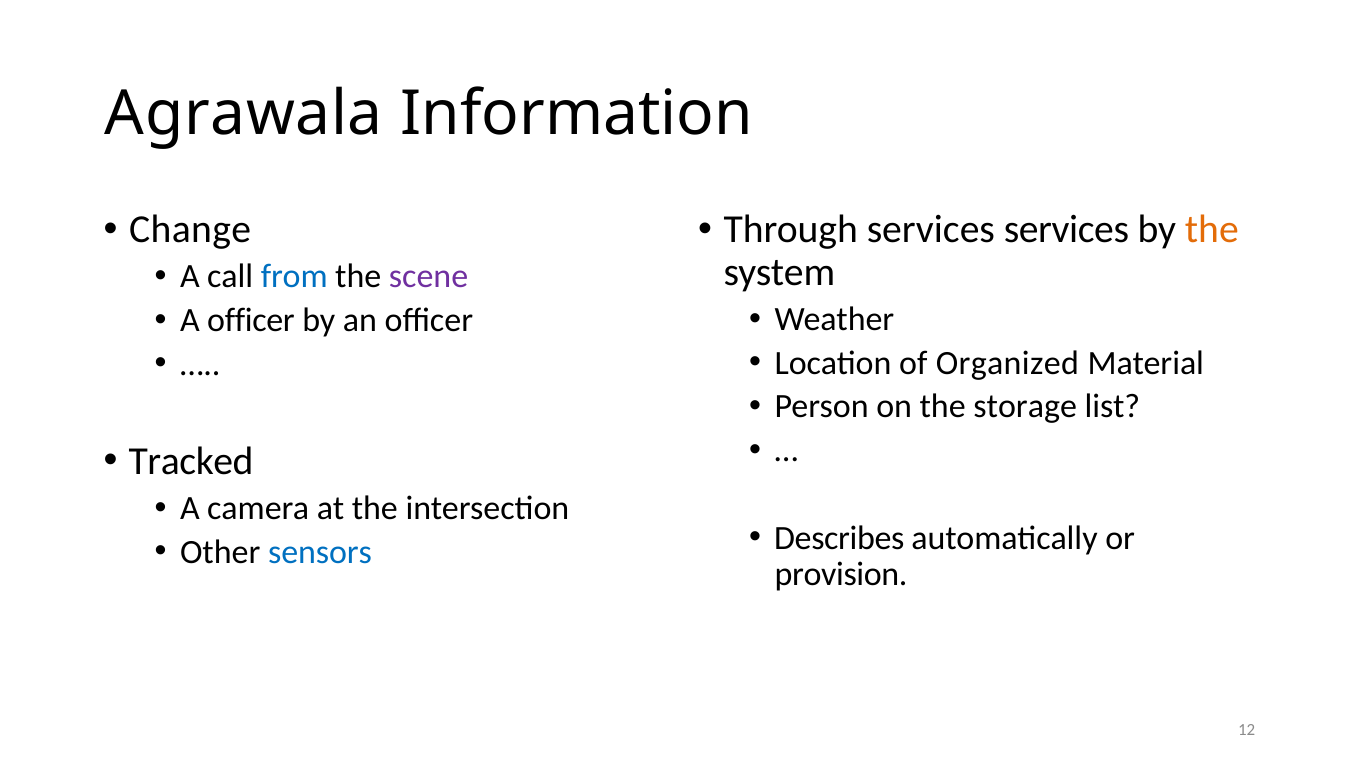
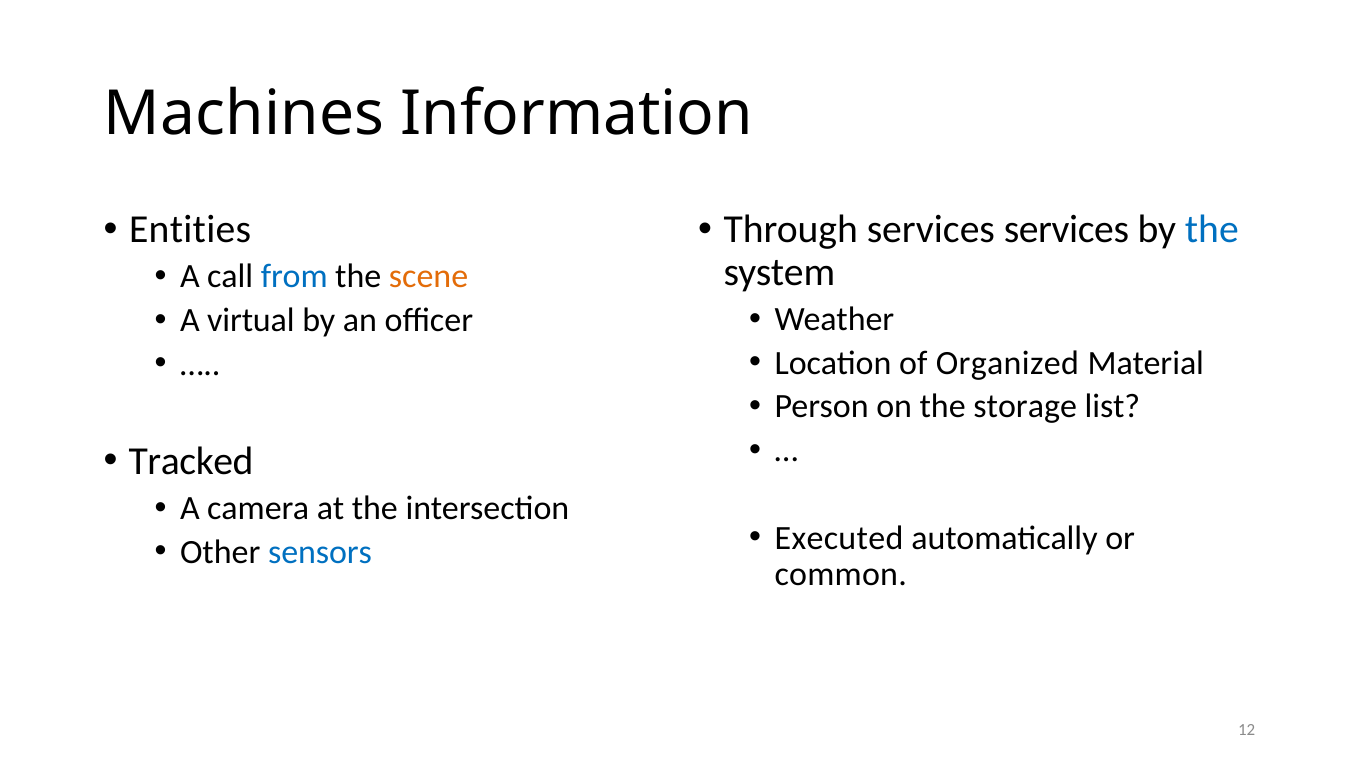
Agrawala: Agrawala -> Machines
Change: Change -> Entities
the at (1212, 230) colour: orange -> blue
scene colour: purple -> orange
A officer: officer -> virtual
Describes: Describes -> Executed
provision: provision -> common
